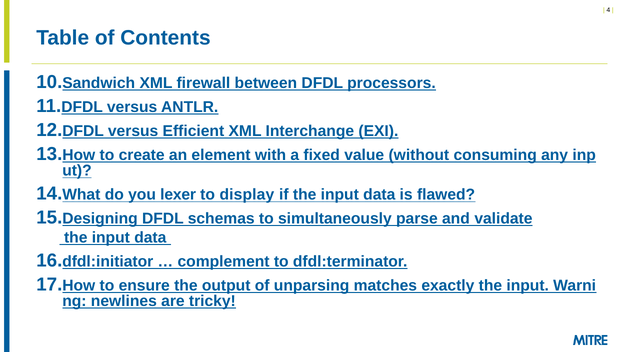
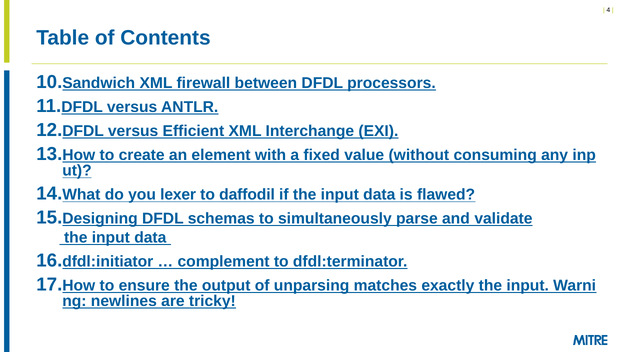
display: display -> daffodil
